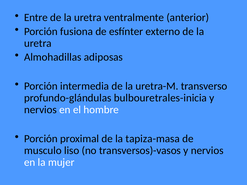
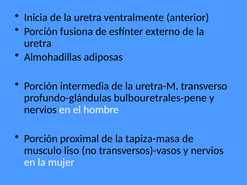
Entre: Entre -> Inicia
bulbouretrales-inicia: bulbouretrales-inicia -> bulbouretrales-pene
